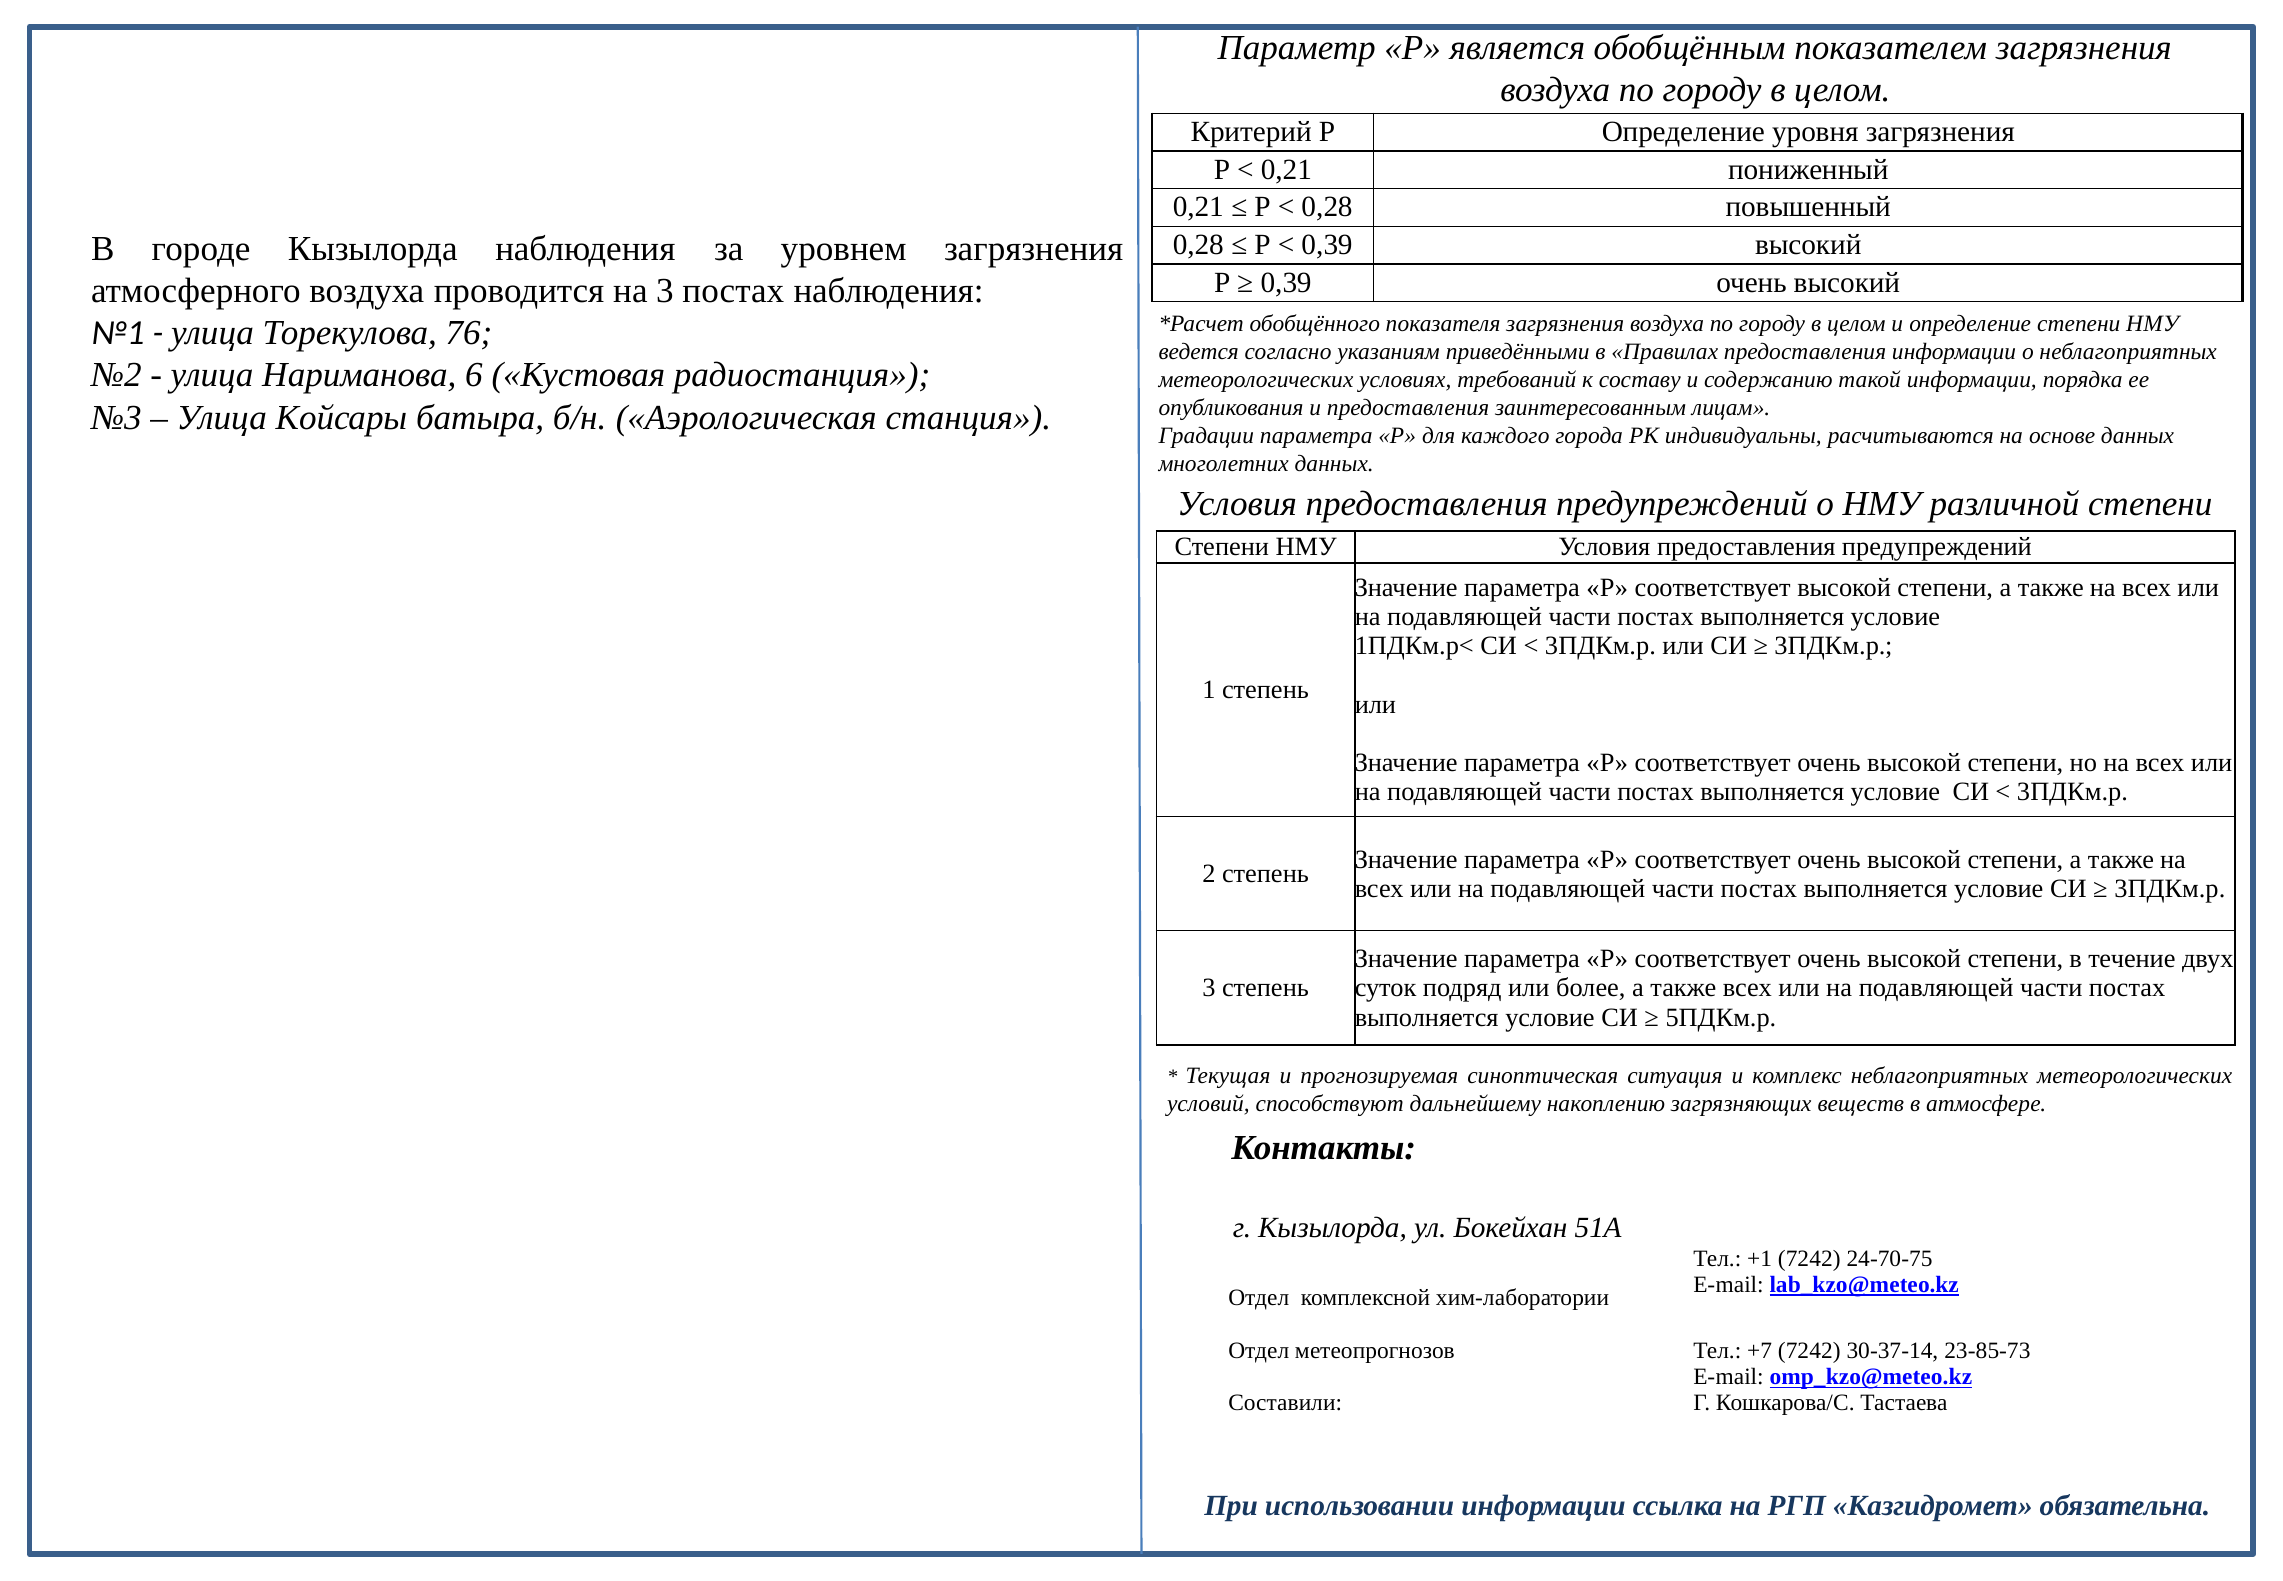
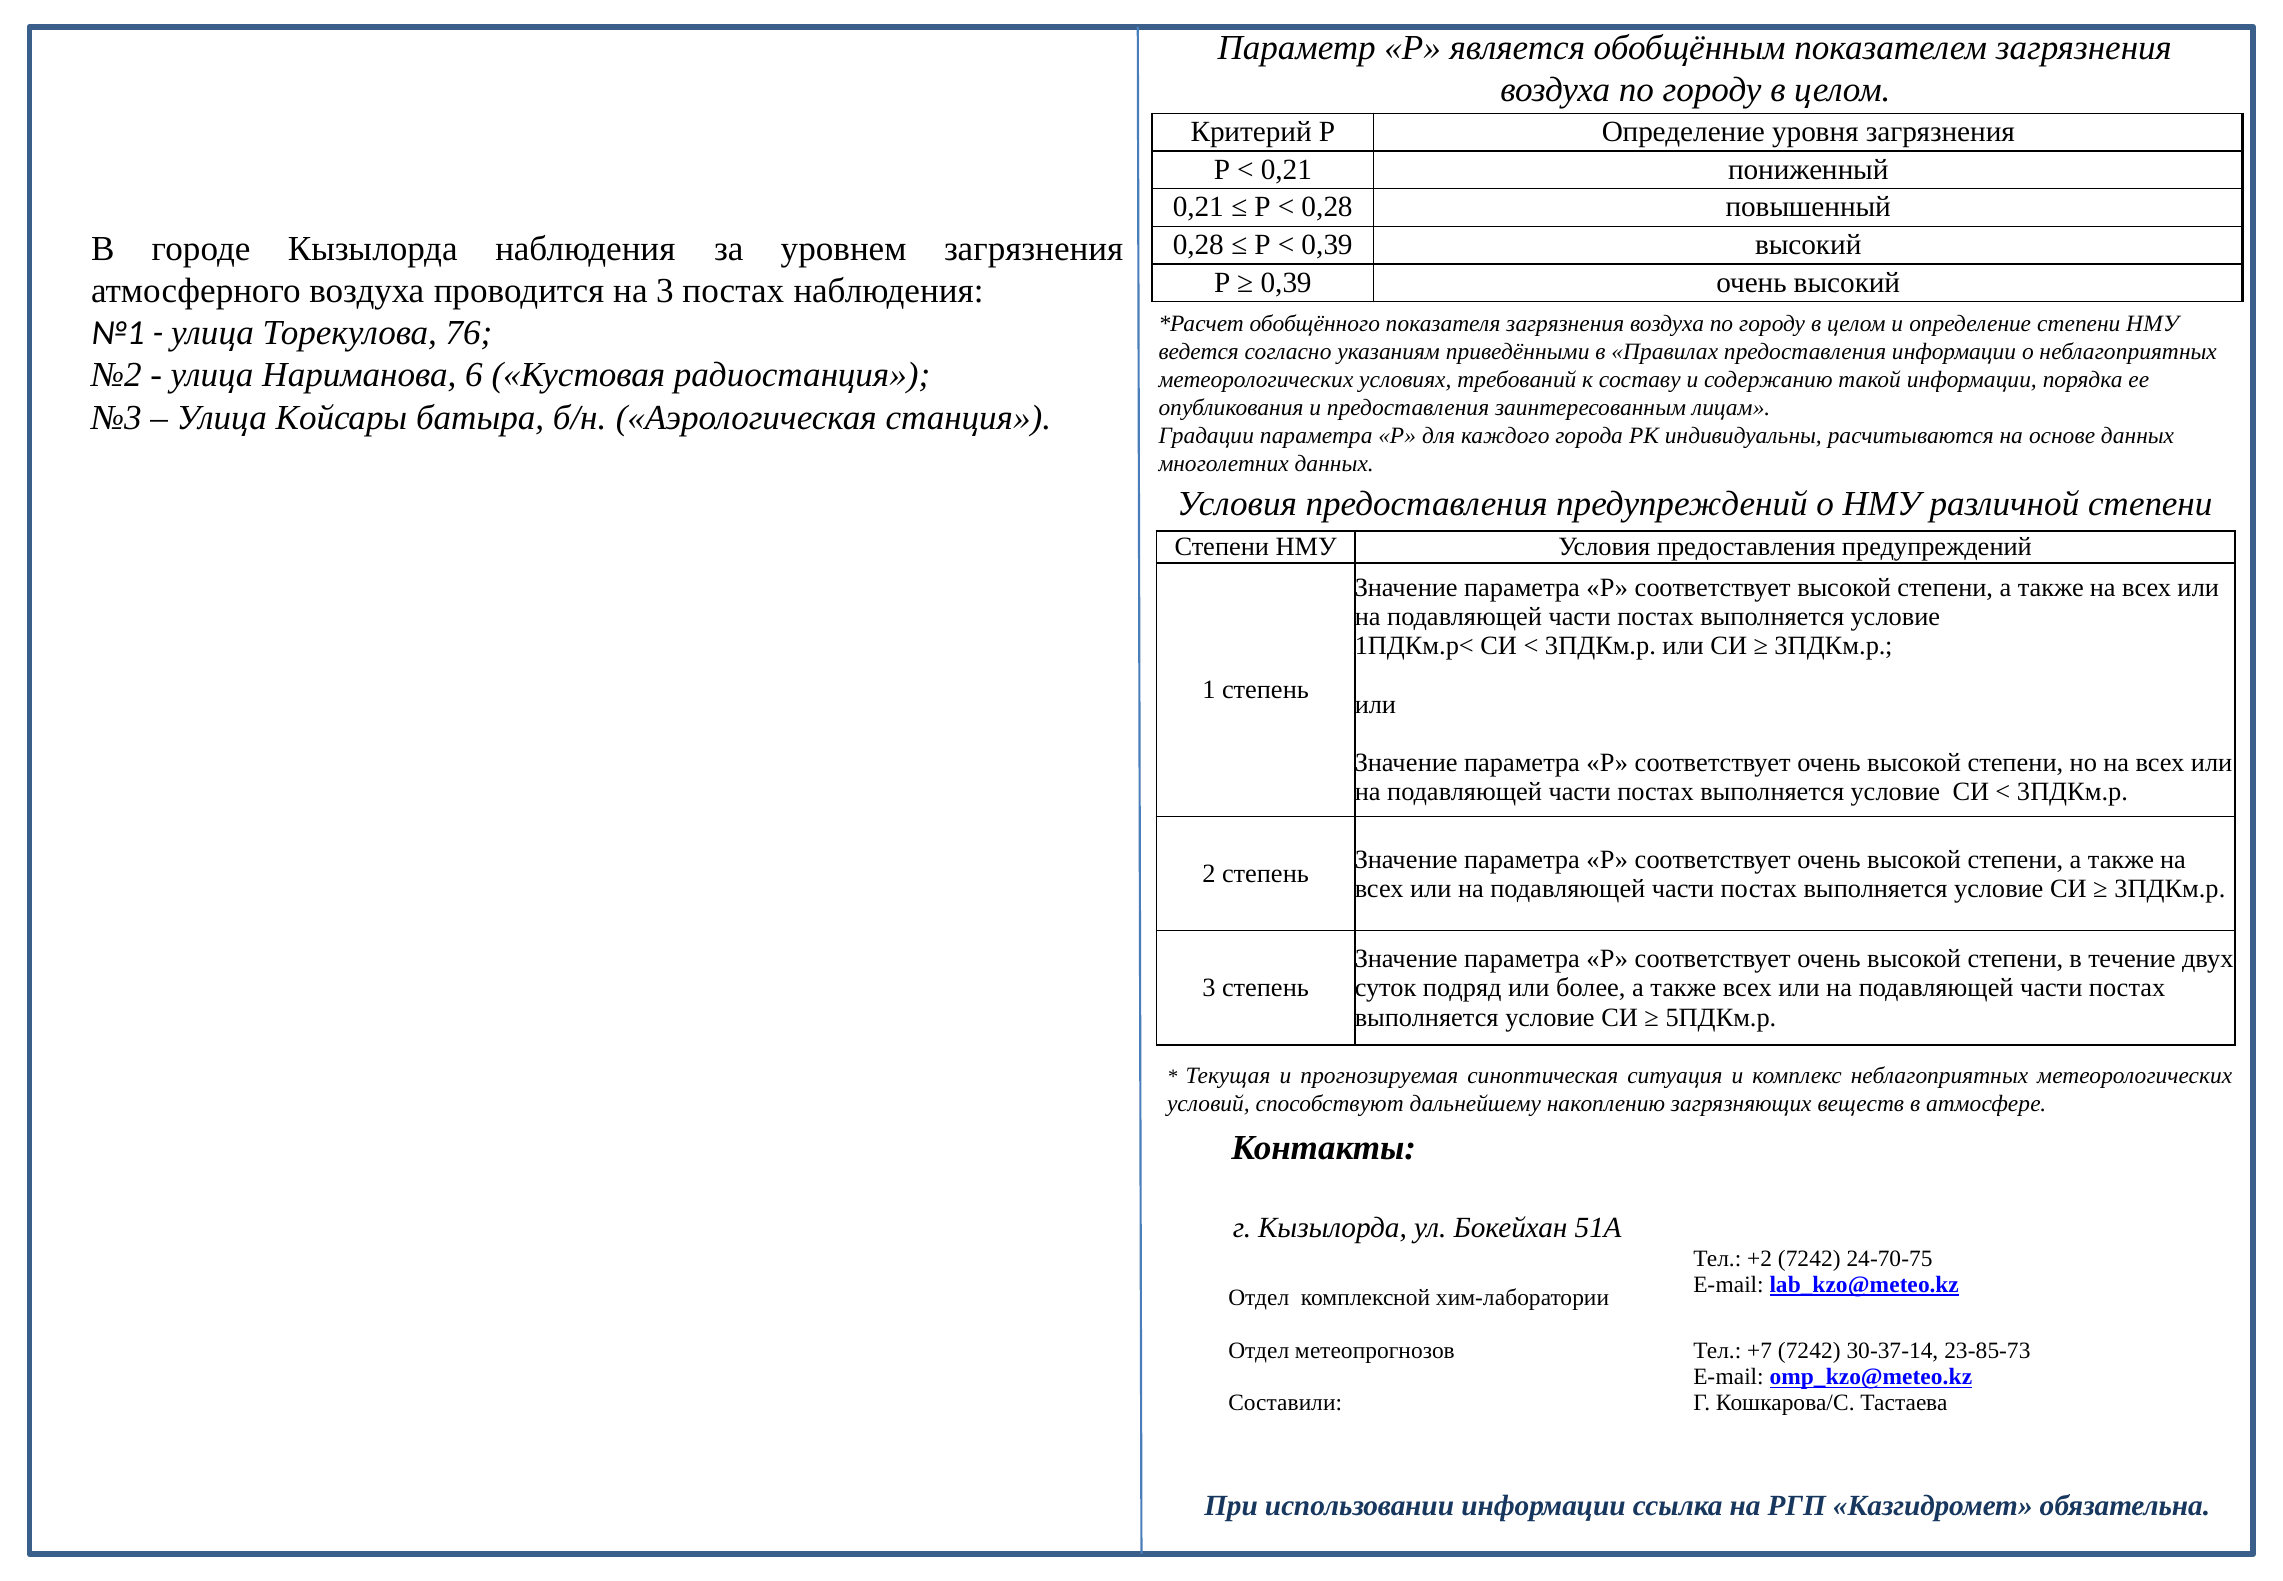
+1: +1 -> +2
